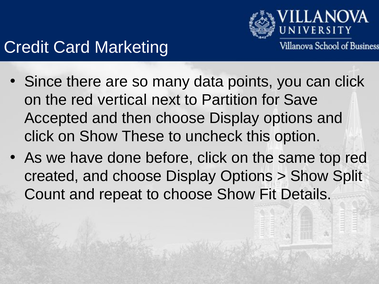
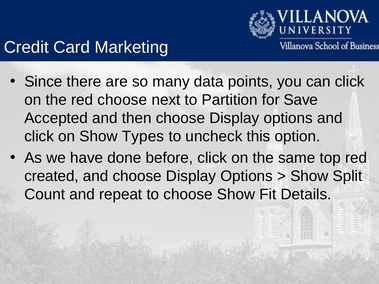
red vertical: vertical -> choose
These: These -> Types
